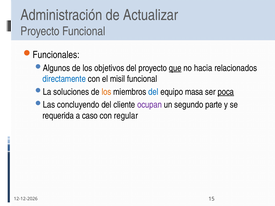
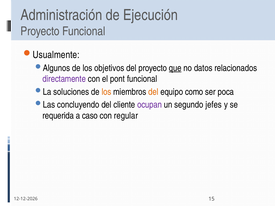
Actualizar: Actualizar -> Ejecución
Funcionales: Funcionales -> Usualmente
hacia: hacia -> datos
directamente colour: blue -> purple
misil: misil -> pont
del at (153, 92) colour: blue -> orange
masa: masa -> como
poca underline: present -> none
parte: parte -> jefes
